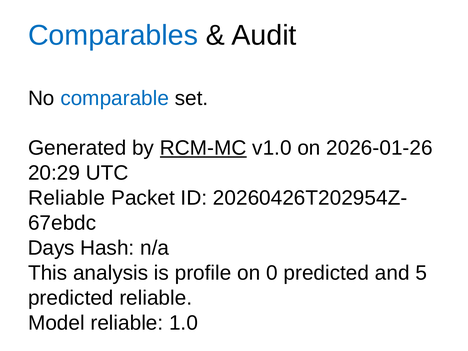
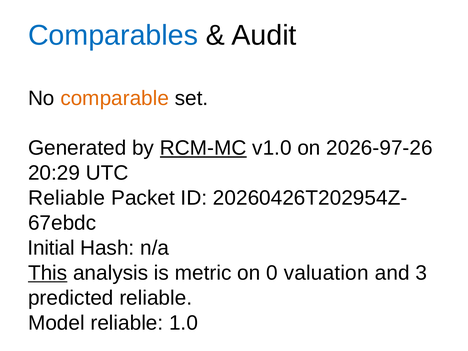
comparable colour: blue -> orange
2026-01-26: 2026-01-26 -> 2026-97-26
Days: Days -> Initial
This underline: none -> present
profile: profile -> metric
0 predicted: predicted -> valuation
5: 5 -> 3
